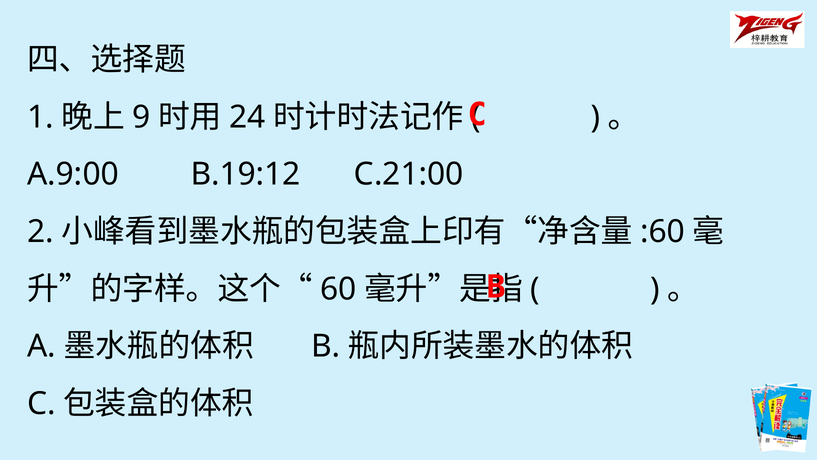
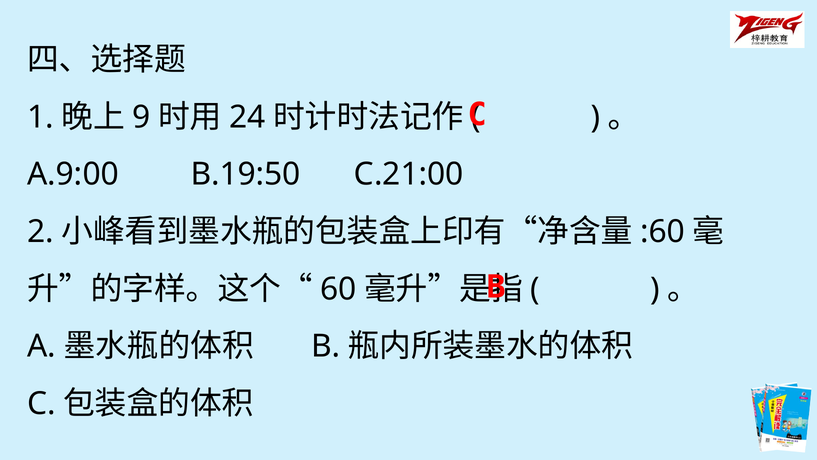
B.19:12: B.19:12 -> B.19:50
